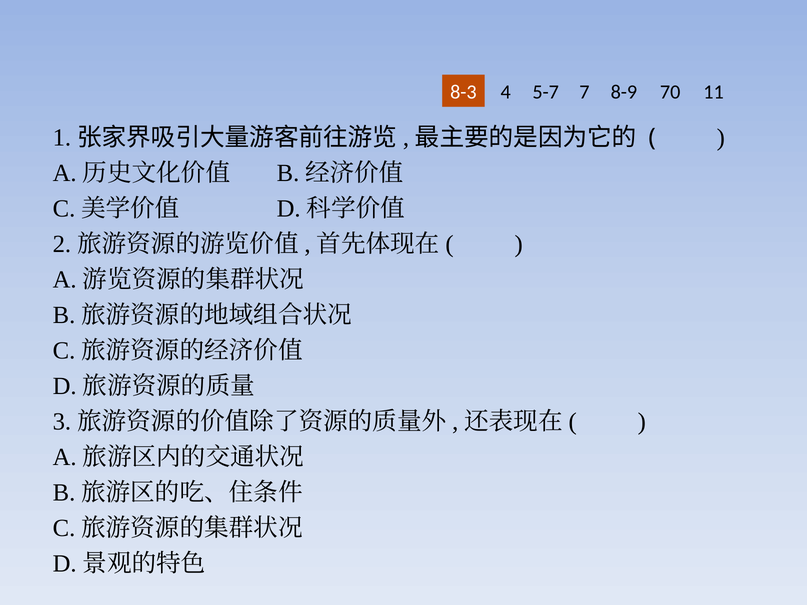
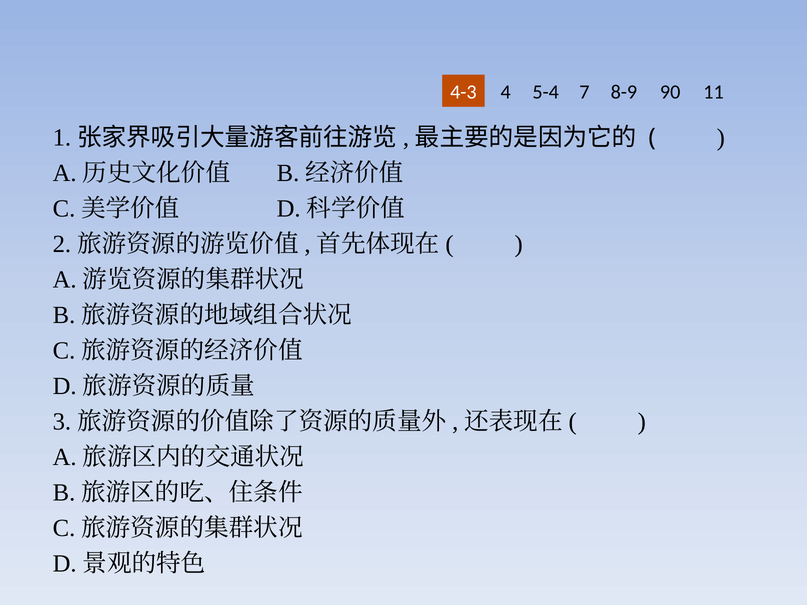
8-3: 8-3 -> 4-3
5-7: 5-7 -> 5-4
70: 70 -> 90
